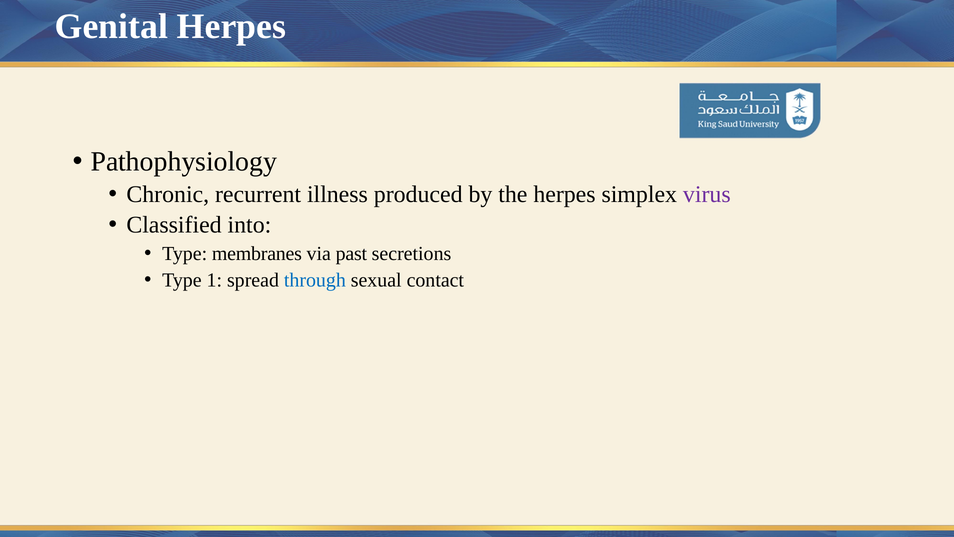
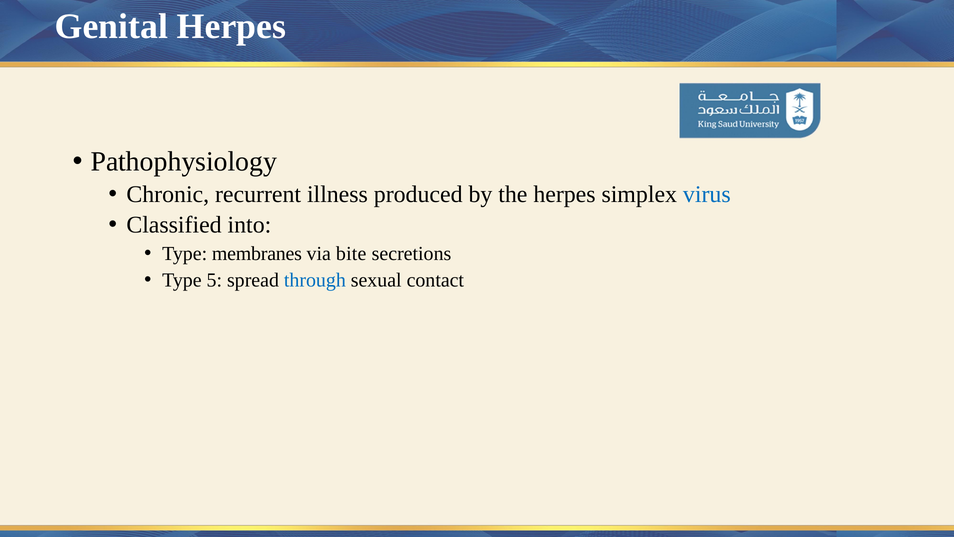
virus colour: purple -> blue
past: past -> bite
1: 1 -> 5
